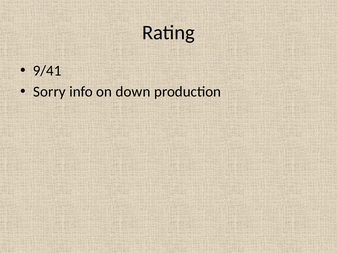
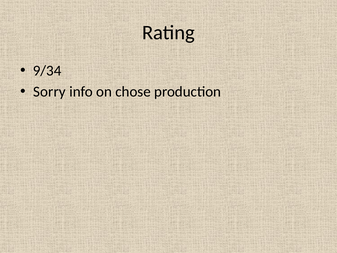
9/41: 9/41 -> 9/34
down: down -> chose
